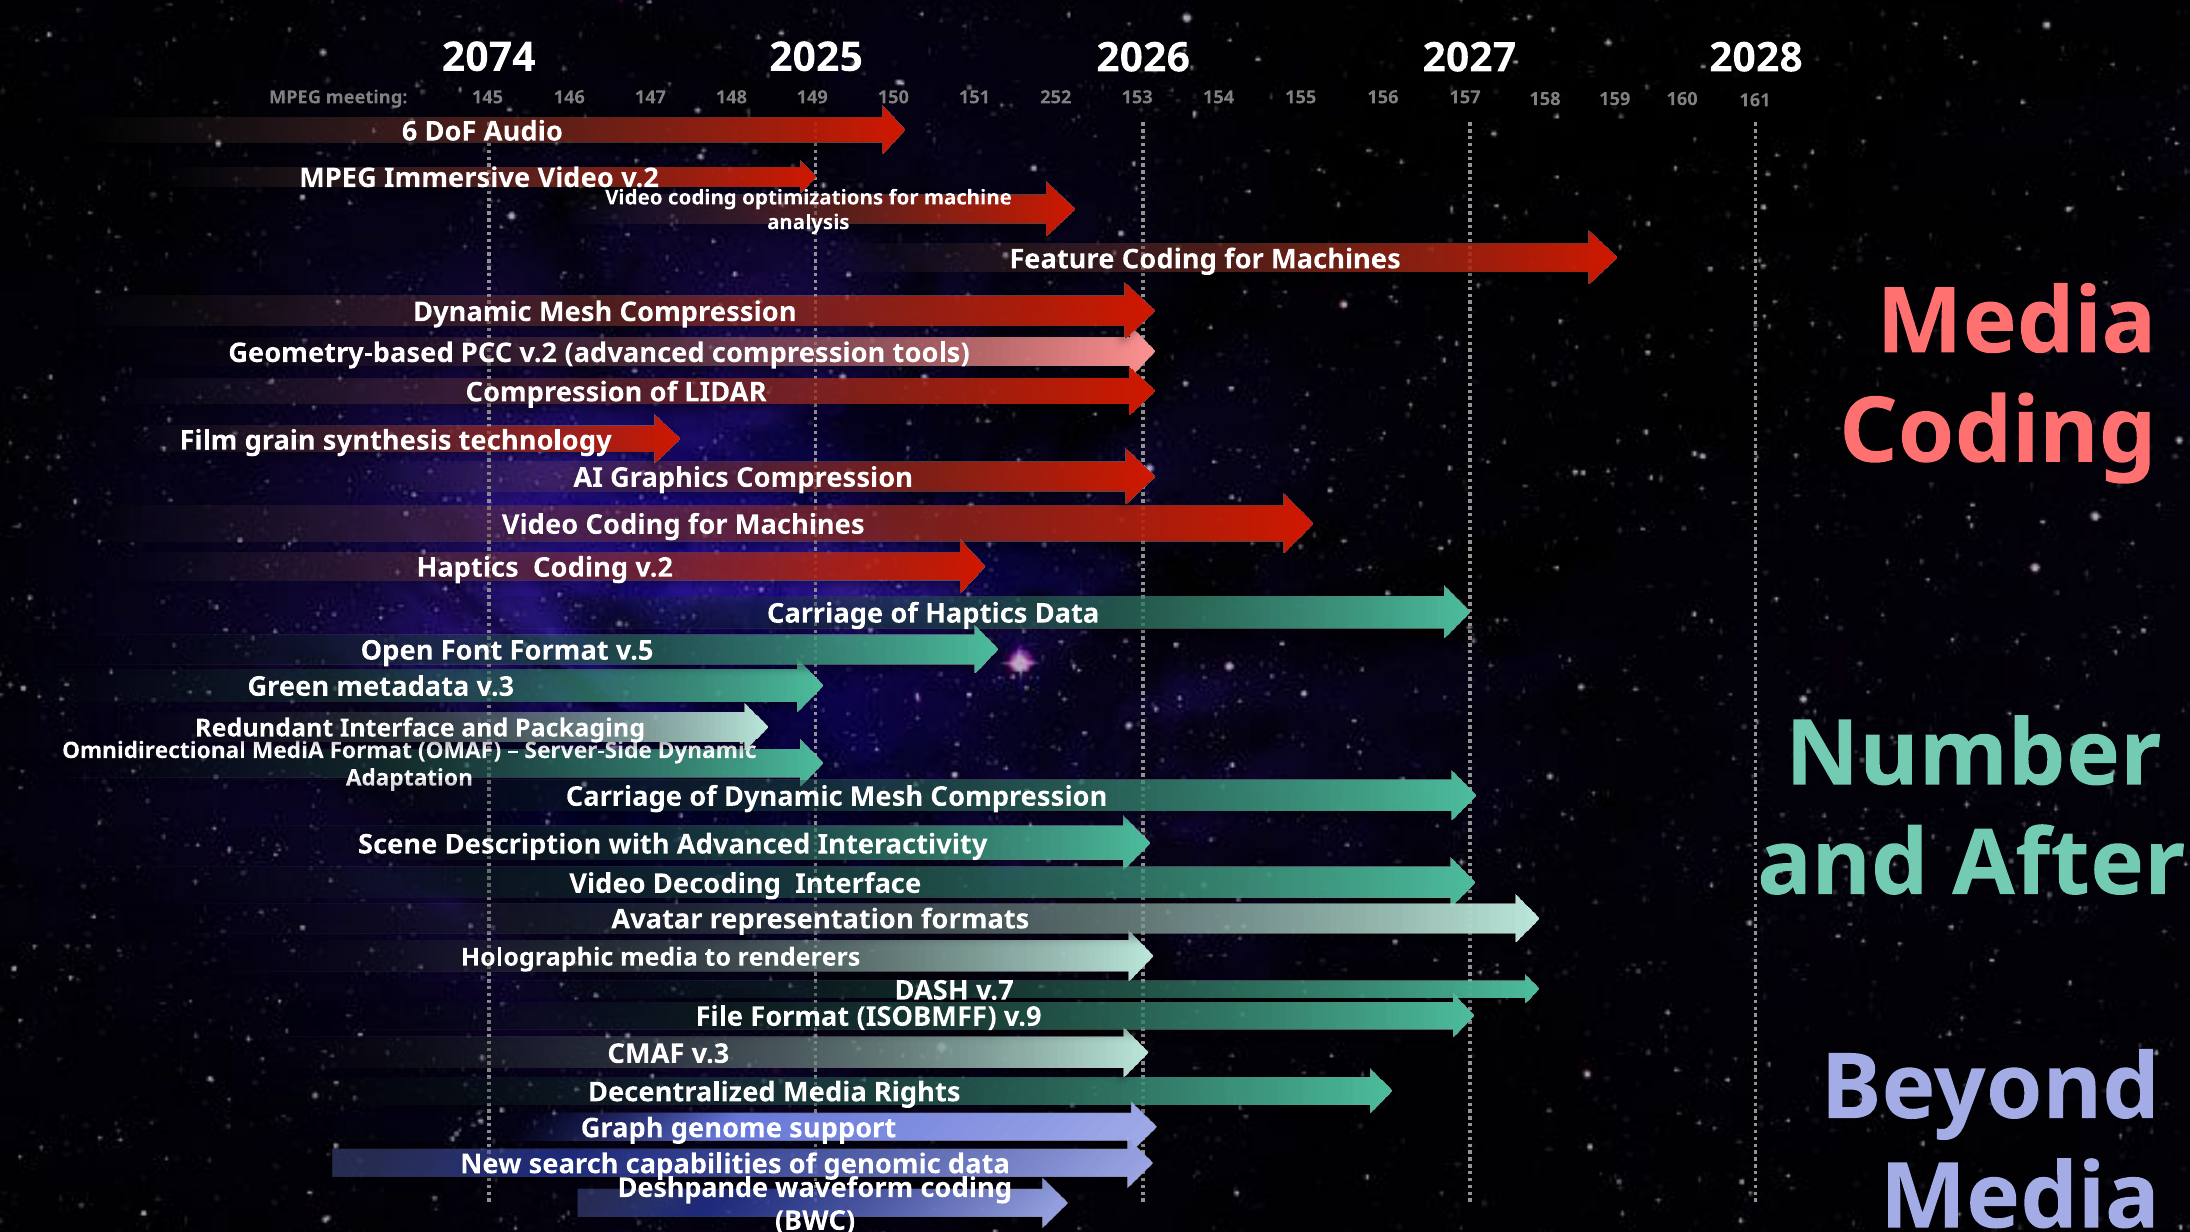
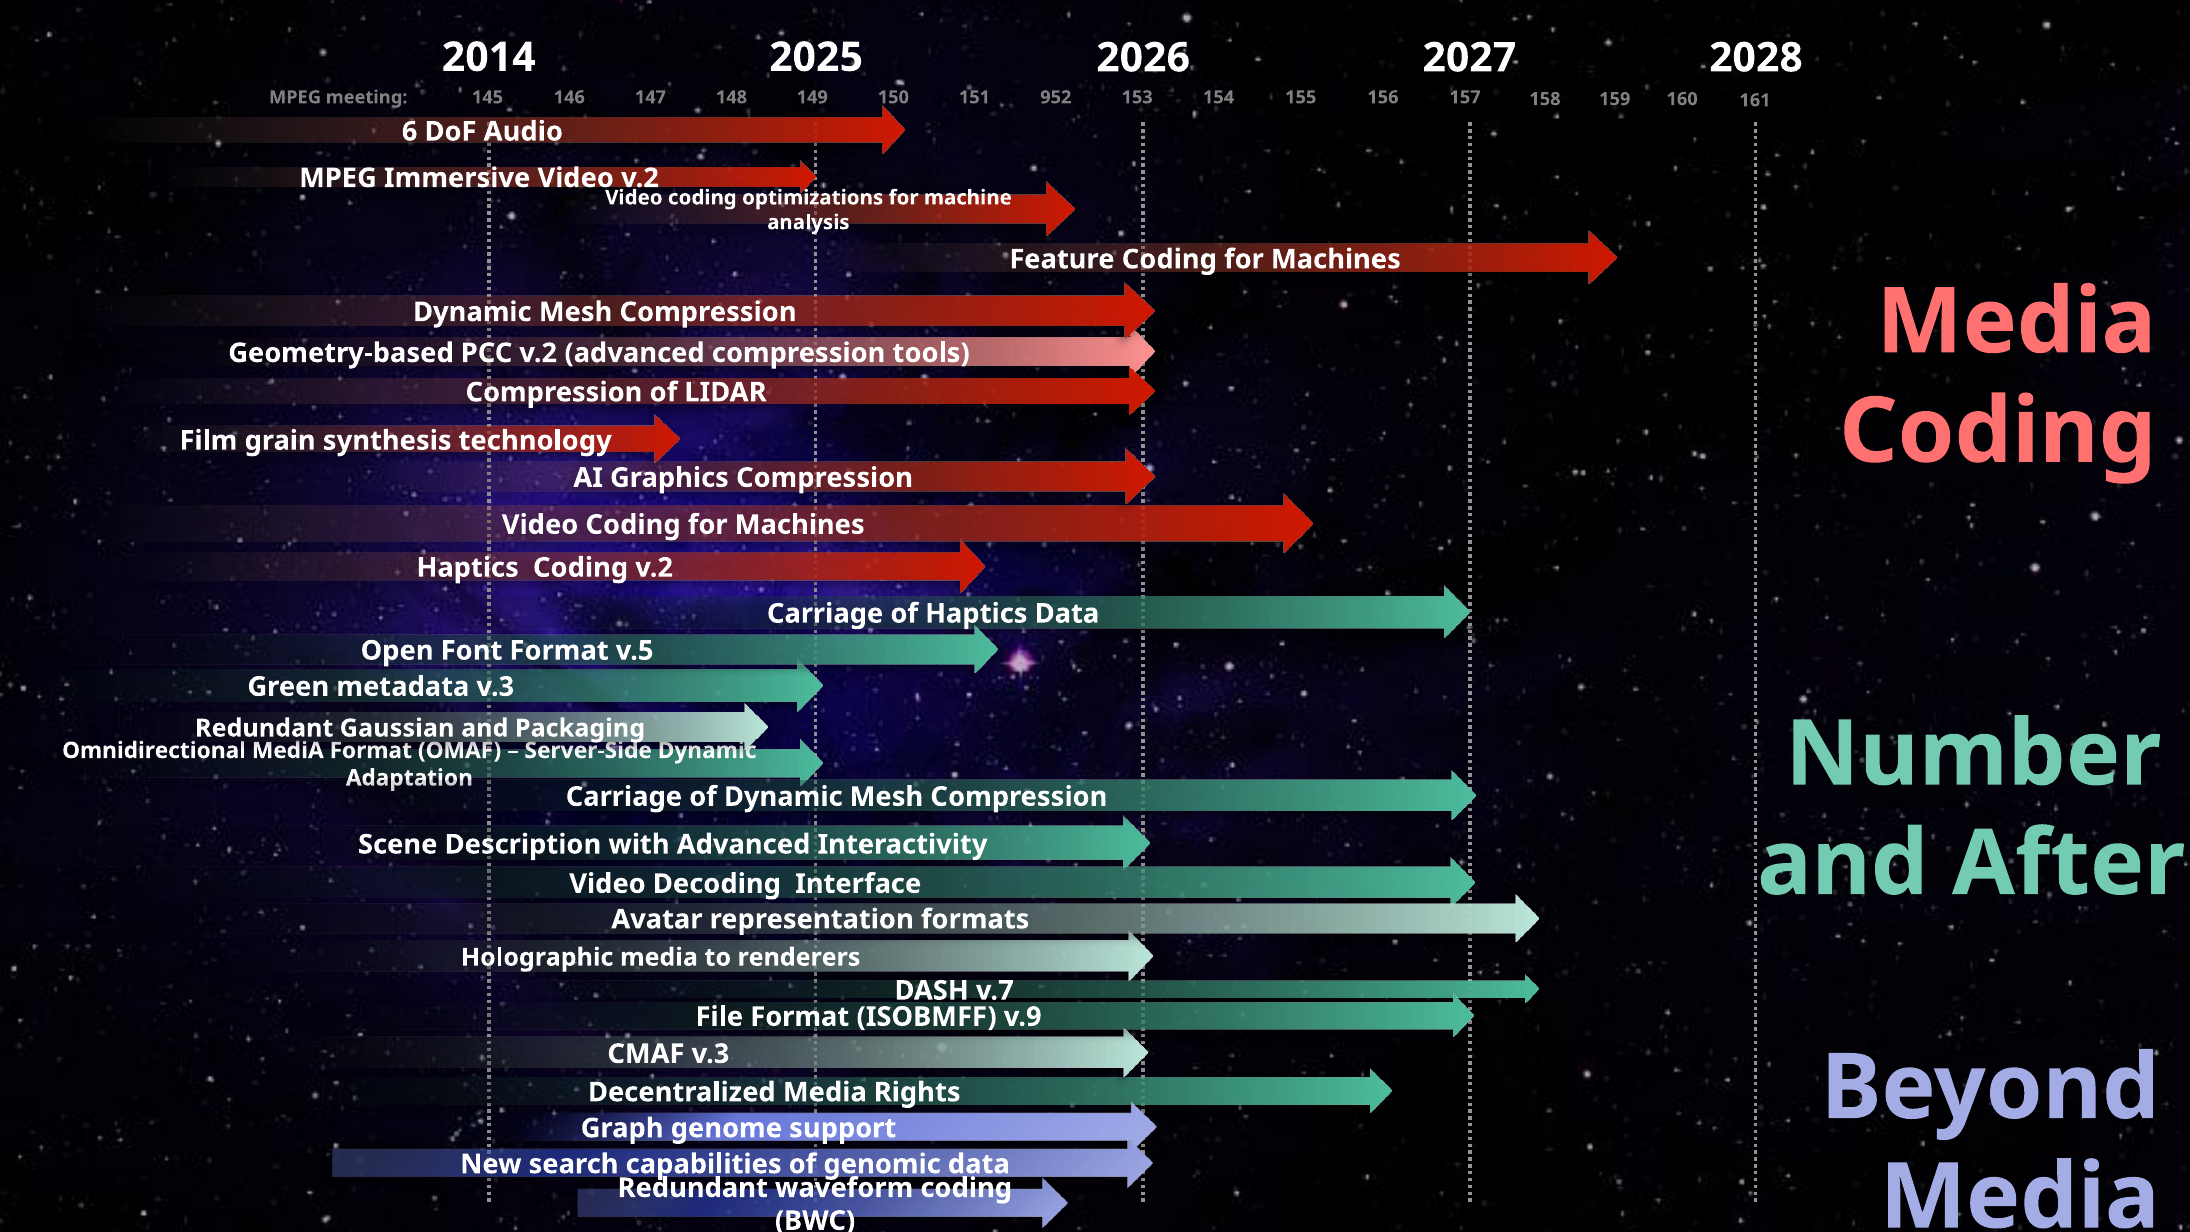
2074: 2074 -> 2014
252: 252 -> 952
Redundant Interface: Interface -> Gaussian
Deshpande at (693, 1188): Deshpande -> Redundant
